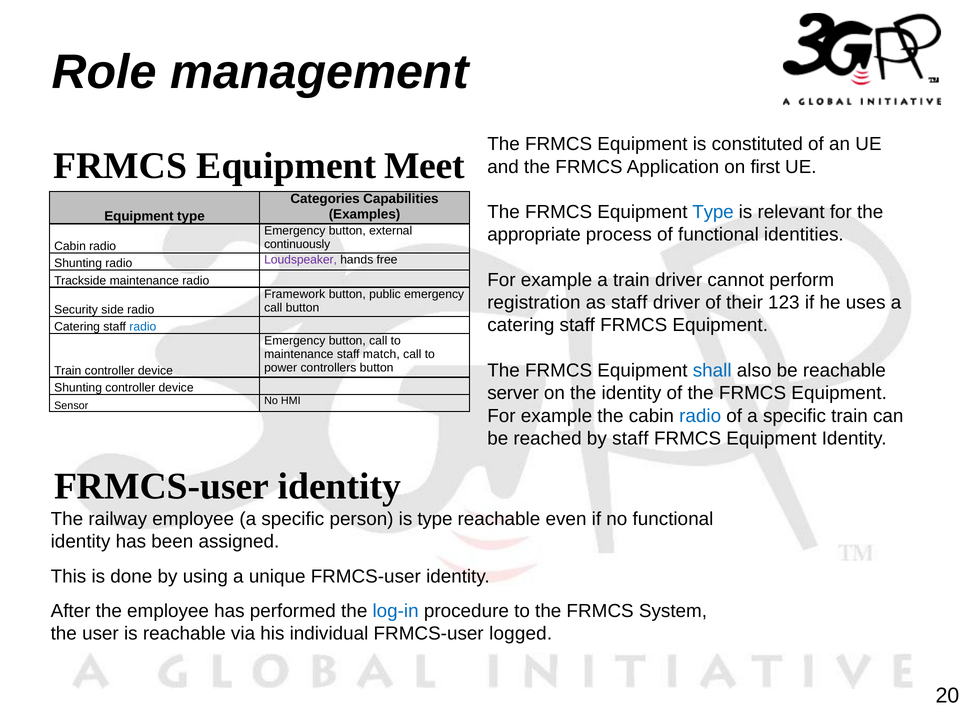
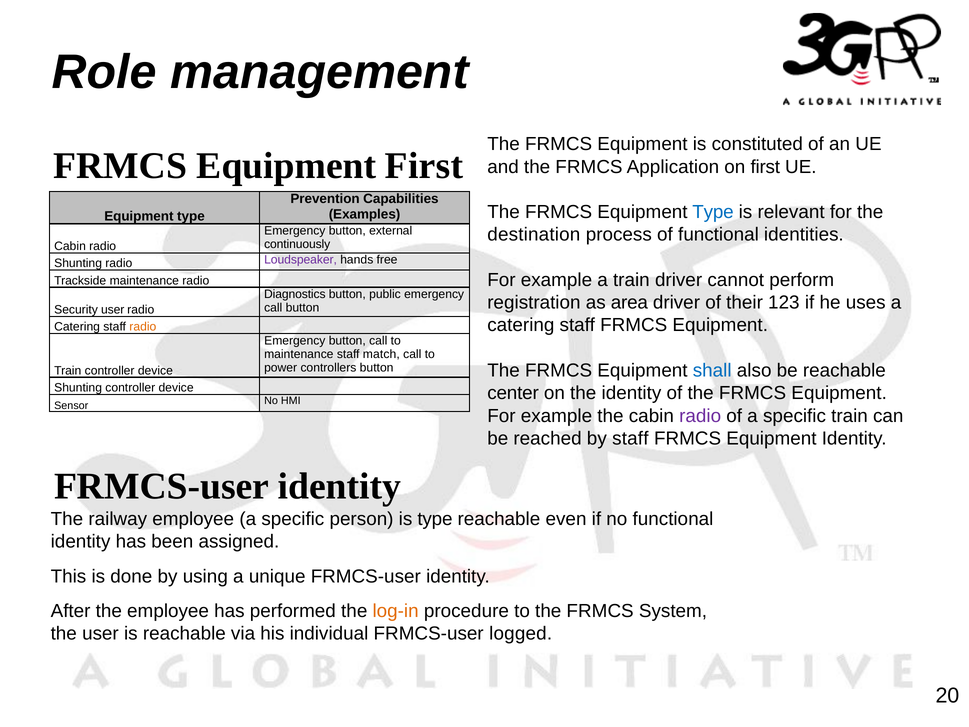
Equipment Meet: Meet -> First
Categories: Categories -> Prevention
appropriate: appropriate -> destination
Framework: Framework -> Diagnostics
as staff: staff -> area
Security side: side -> user
radio at (143, 327) colour: blue -> orange
server: server -> center
radio at (700, 416) colour: blue -> purple
log-in colour: blue -> orange
